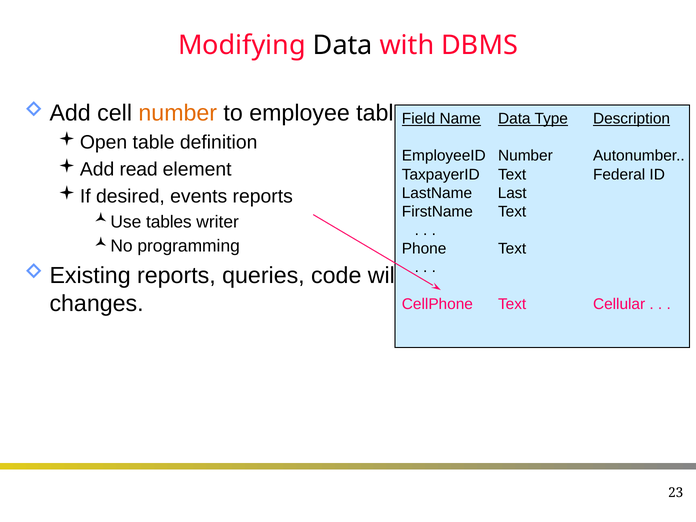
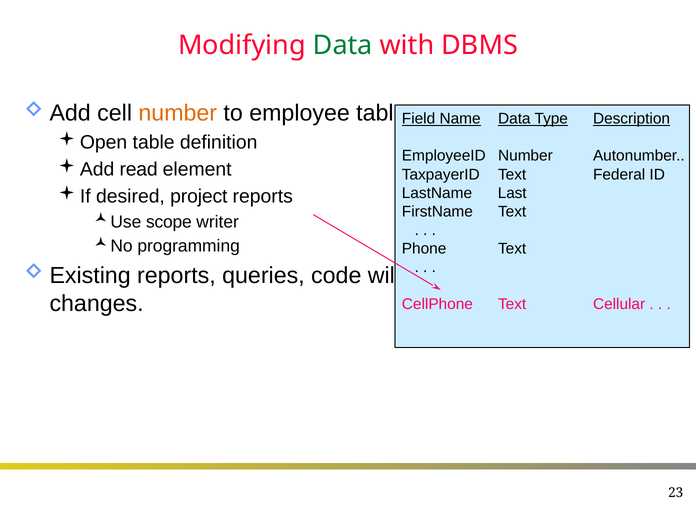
Data at (343, 45) colour: black -> green
events: events -> project
tables: tables -> scope
